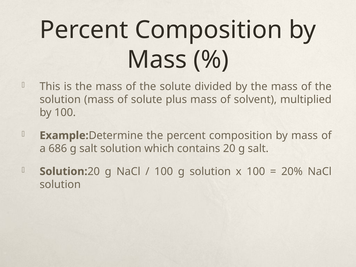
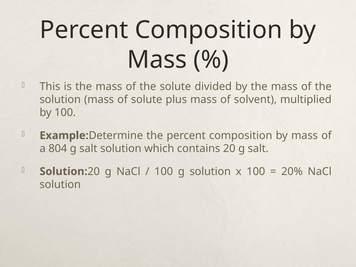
686: 686 -> 804
